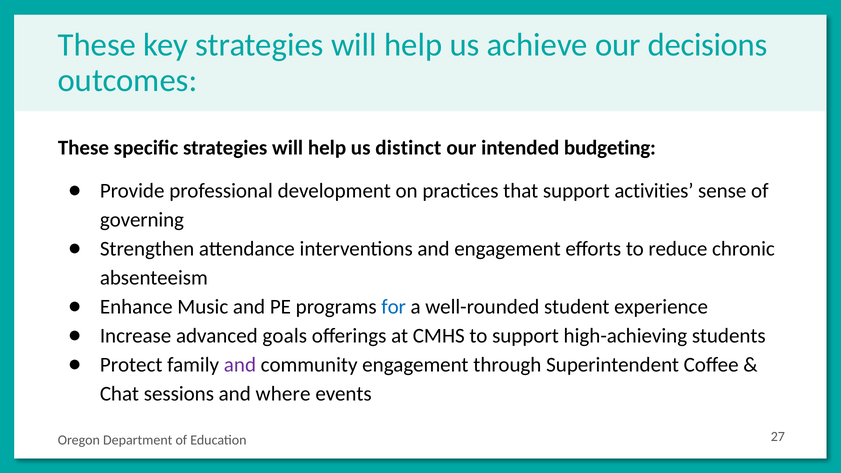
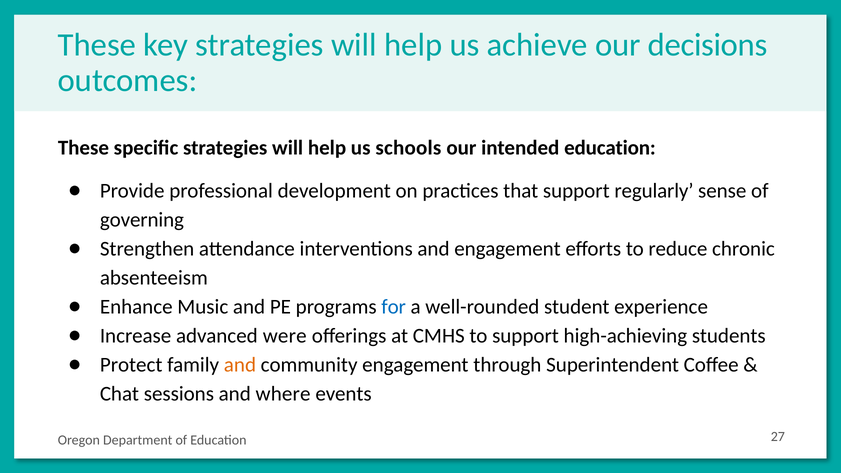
distinct: distinct -> schools
intended budgeting: budgeting -> education
activities: activities -> regularly
goals: goals -> were
and at (240, 365) colour: purple -> orange
